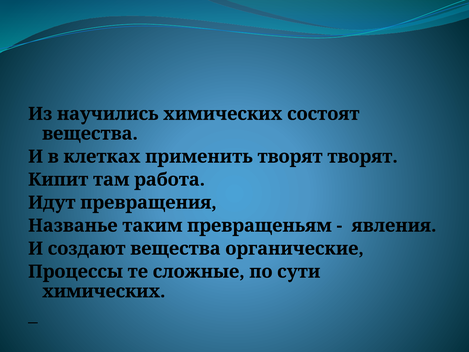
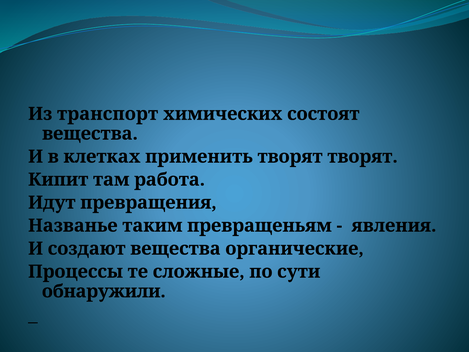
научились: научились -> транспорт
химических at (104, 291): химических -> обнаружили
